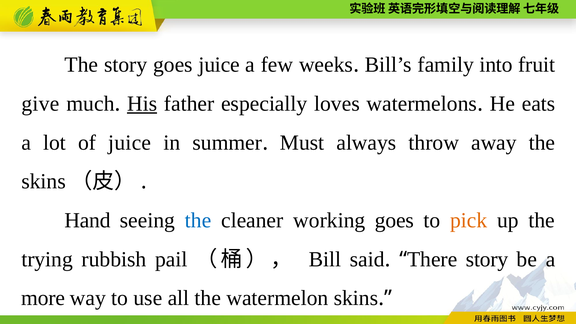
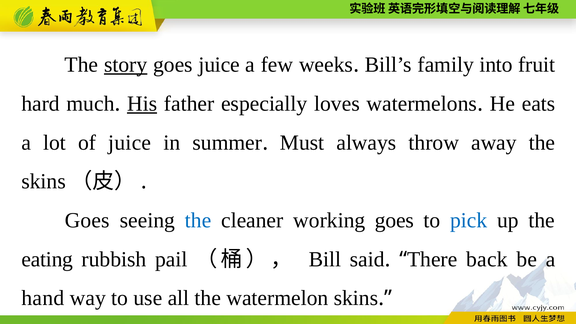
story at (126, 65) underline: none -> present
give: give -> hard
Hand at (87, 220): Hand -> Goes
pick colour: orange -> blue
trying: trying -> eating
There story: story -> back
more: more -> hand
